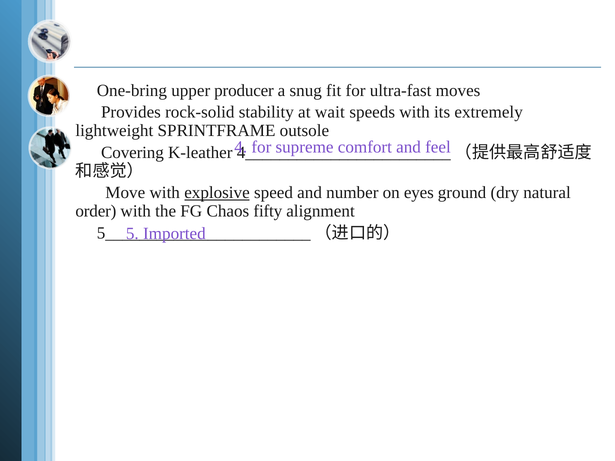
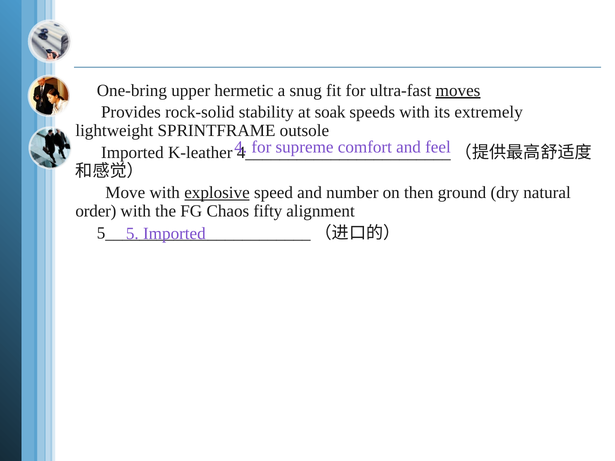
producer: producer -> hermetic
moves underline: none -> present
wait: wait -> soak
Covering at (132, 153): Covering -> Imported
eyes: eyes -> then
